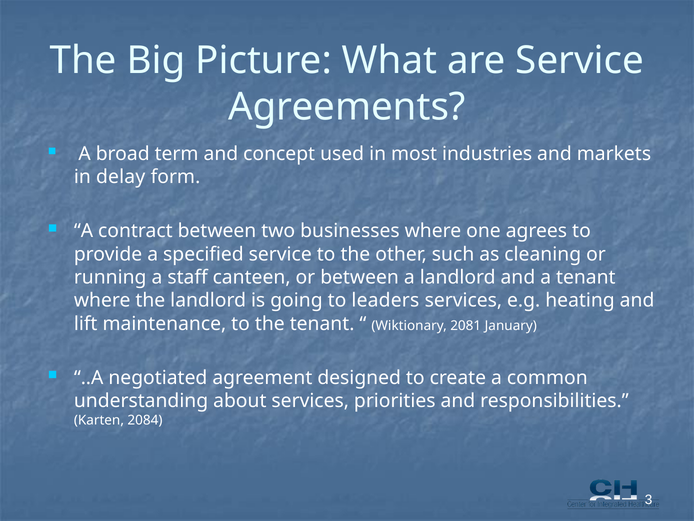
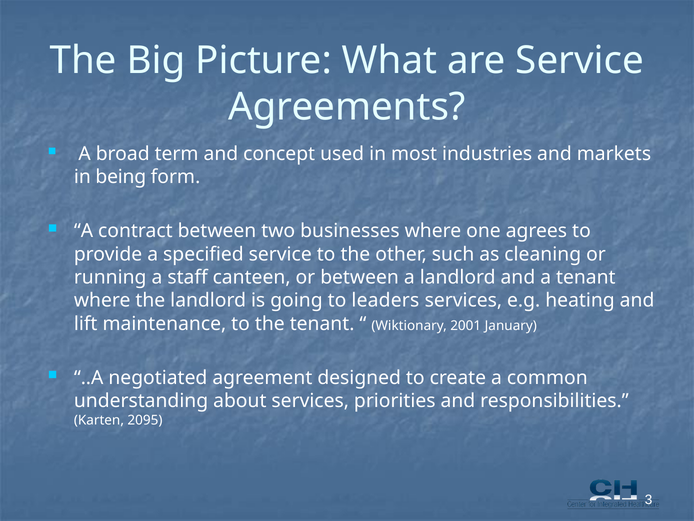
delay: delay -> being
2081: 2081 -> 2001
2084: 2084 -> 2095
